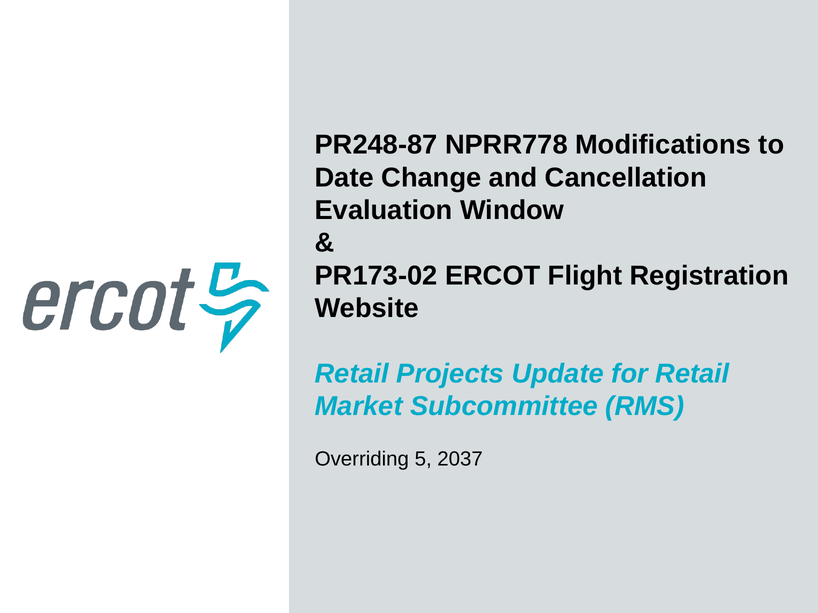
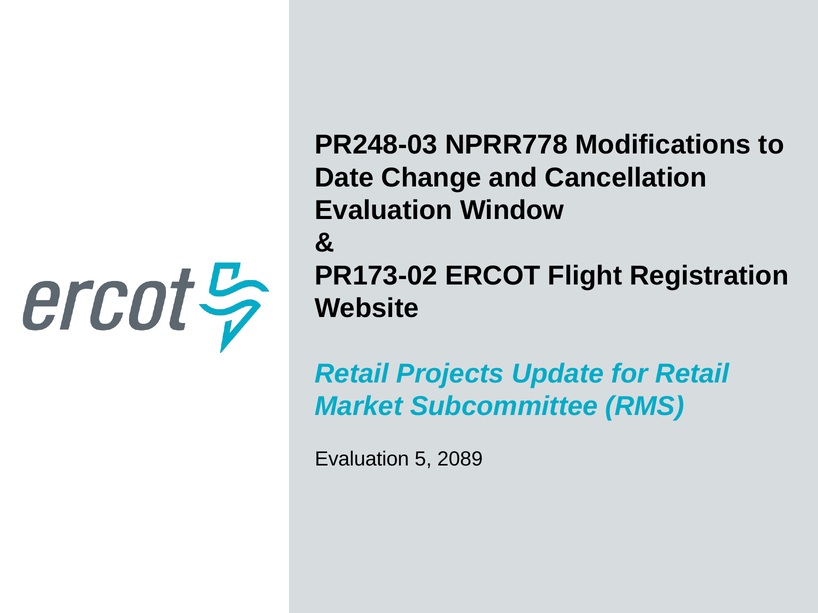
PR248-87: PR248-87 -> PR248-03
Overriding at (362, 459): Overriding -> Evaluation
2037: 2037 -> 2089
